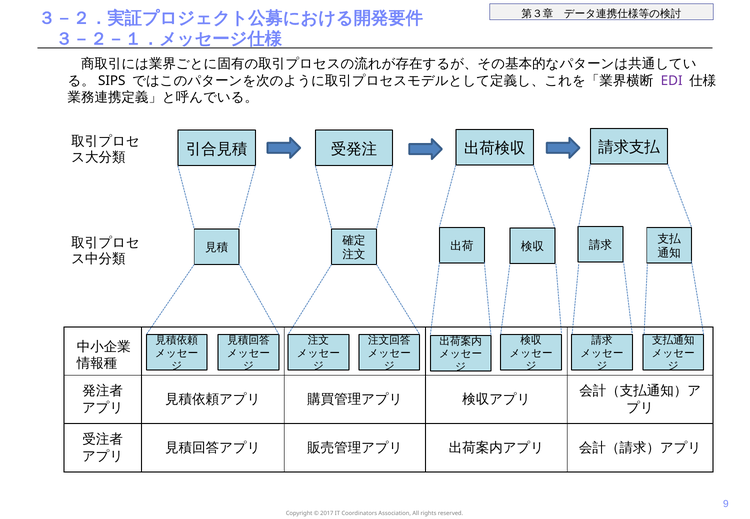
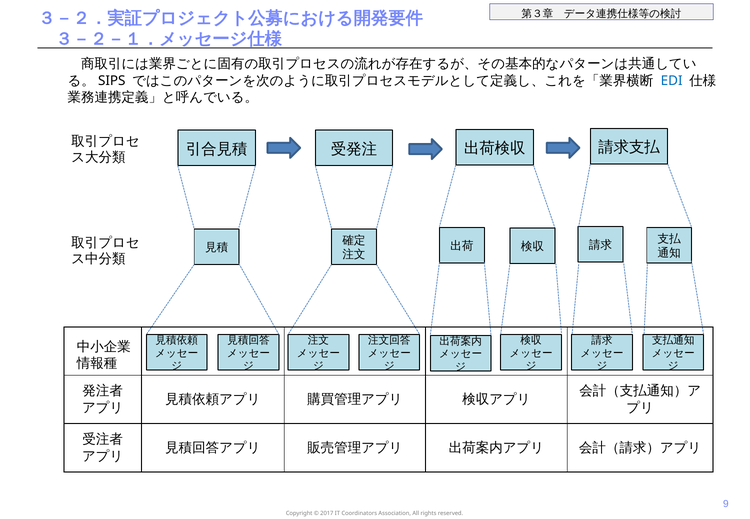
EDI colour: purple -> blue
